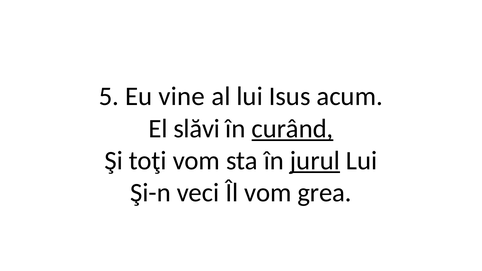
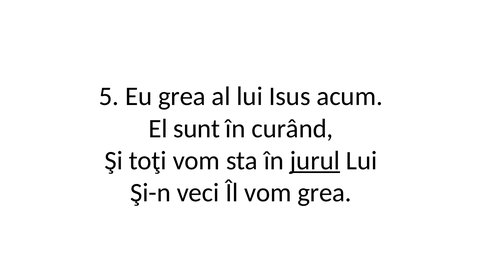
Eu vine: vine -> grea
slăvi: slăvi -> sunt
curând underline: present -> none
